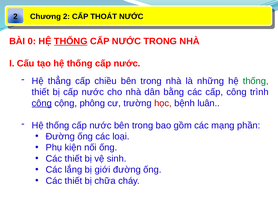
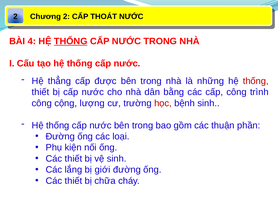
0: 0 -> 4
chiều: chiều -> được
thống at (256, 81) colour: green -> red
công at (42, 103) underline: present -> none
phông: phông -> lượng
bệnh luân: luân -> sinh
mạng: mạng -> thuận
